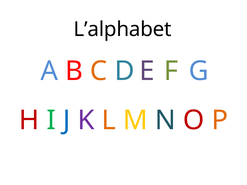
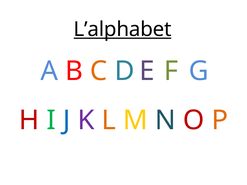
L’alphabet underline: none -> present
